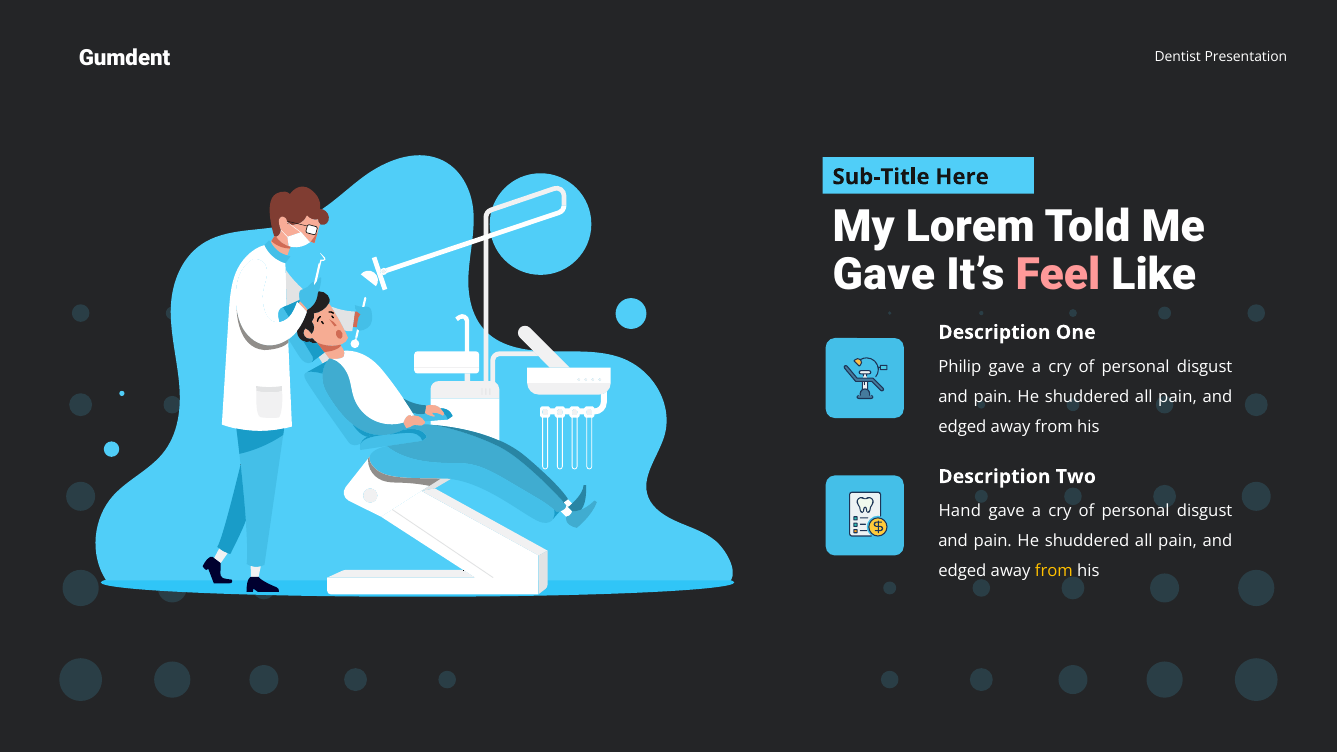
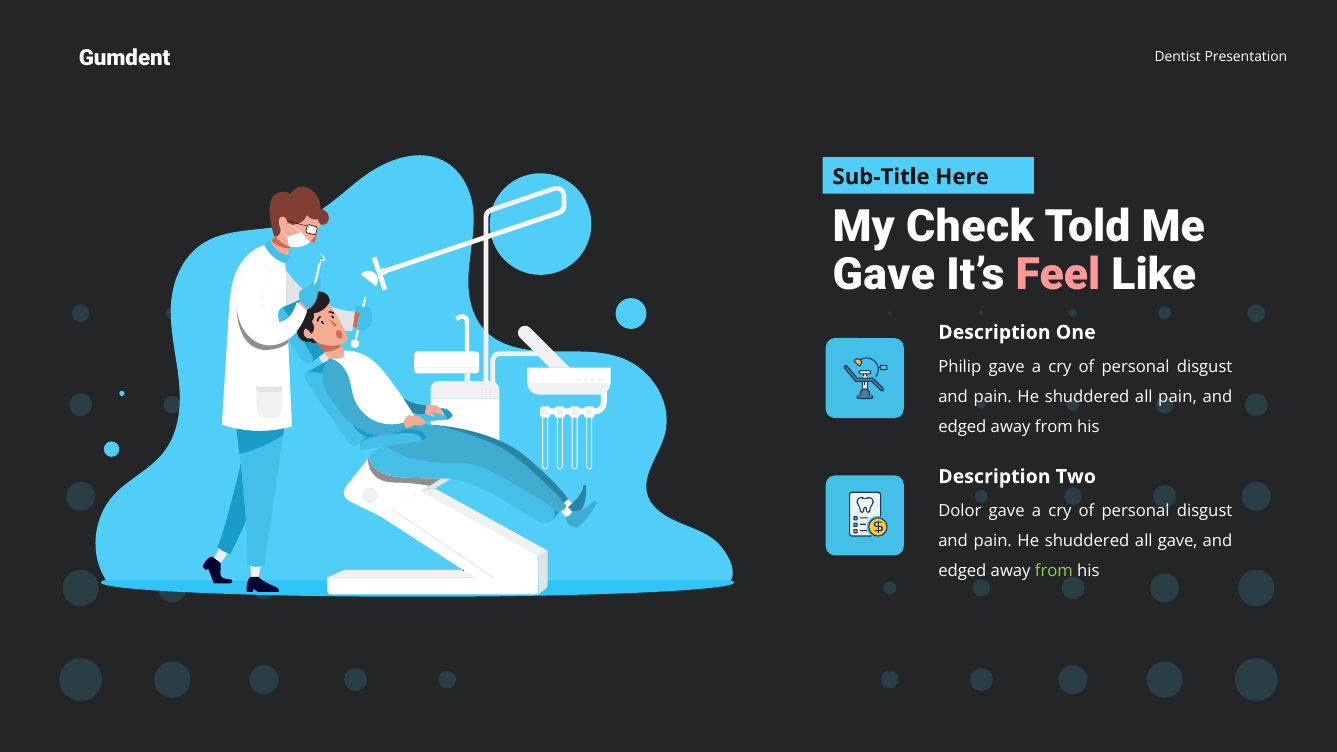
Lorem: Lorem -> Check
Hand: Hand -> Dolor
pain at (1178, 541): pain -> gave
from at (1054, 571) colour: yellow -> light green
